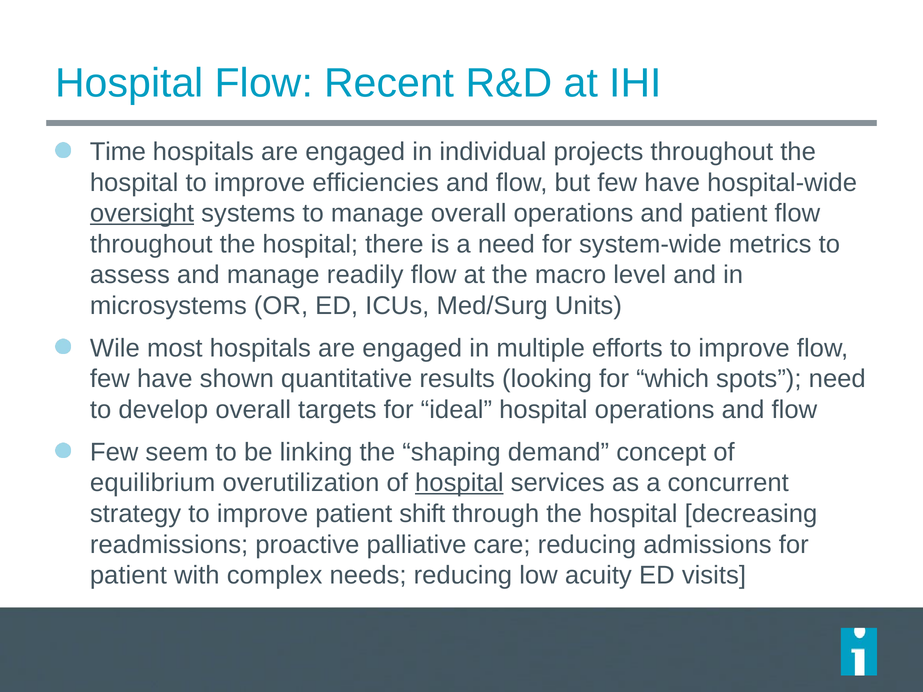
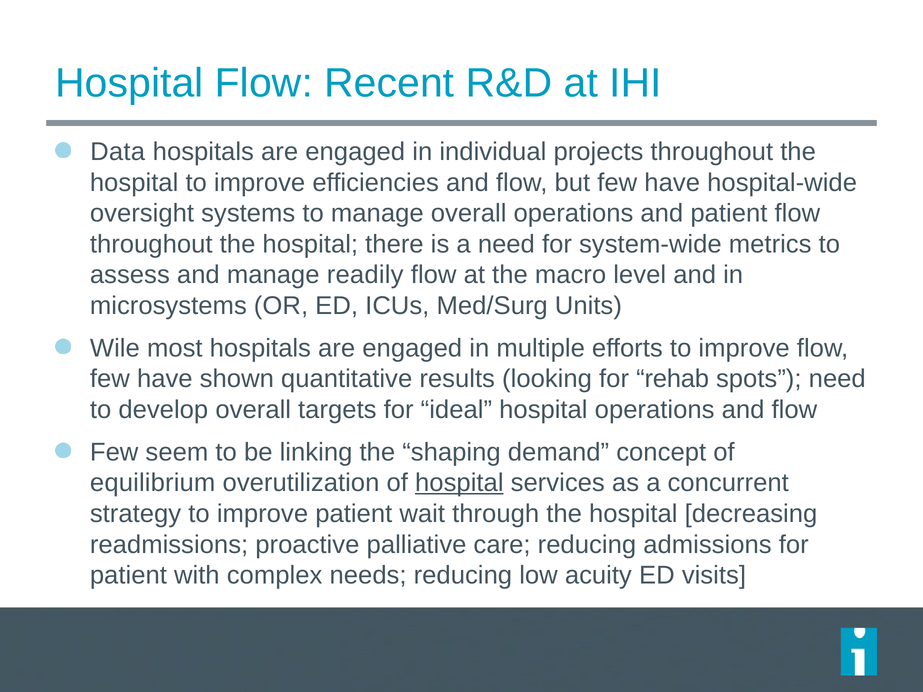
Time: Time -> Data
oversight underline: present -> none
which: which -> rehab
shift: shift -> wait
